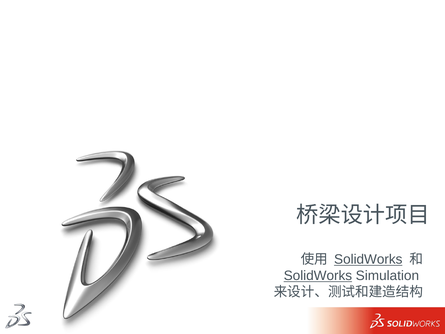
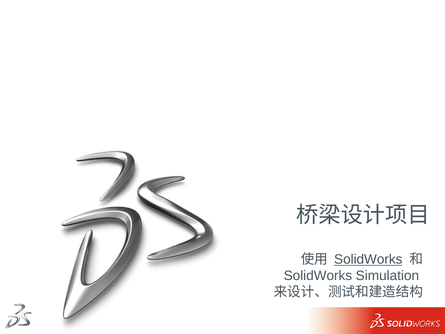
SolidWorks at (318, 276) underline: present -> none
